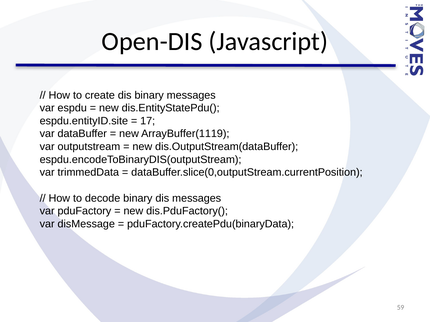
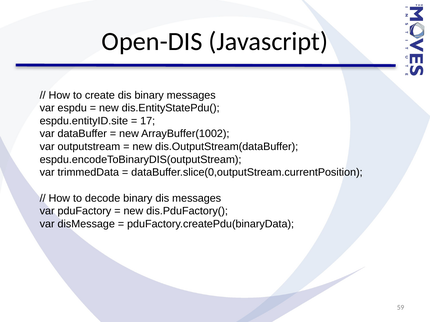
ArrayBuffer(1119: ArrayBuffer(1119 -> ArrayBuffer(1002
